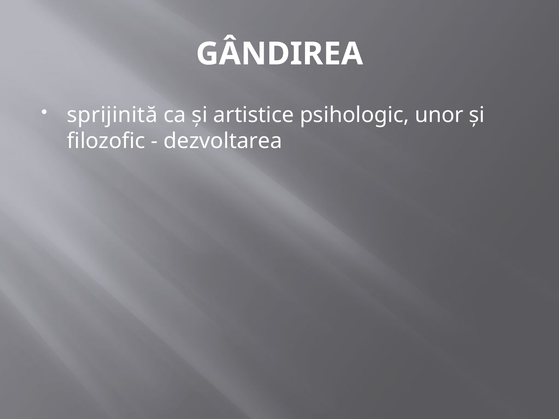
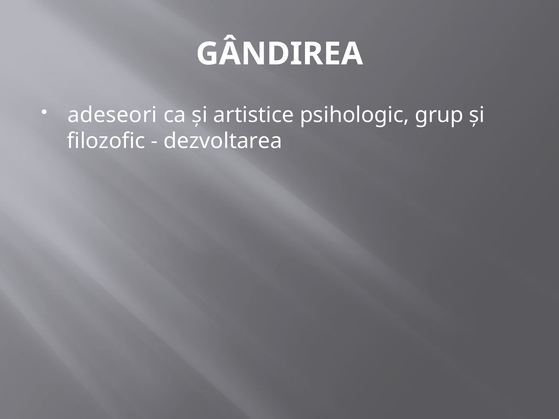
sprijinită: sprijinită -> adeseori
unor: unor -> grup
